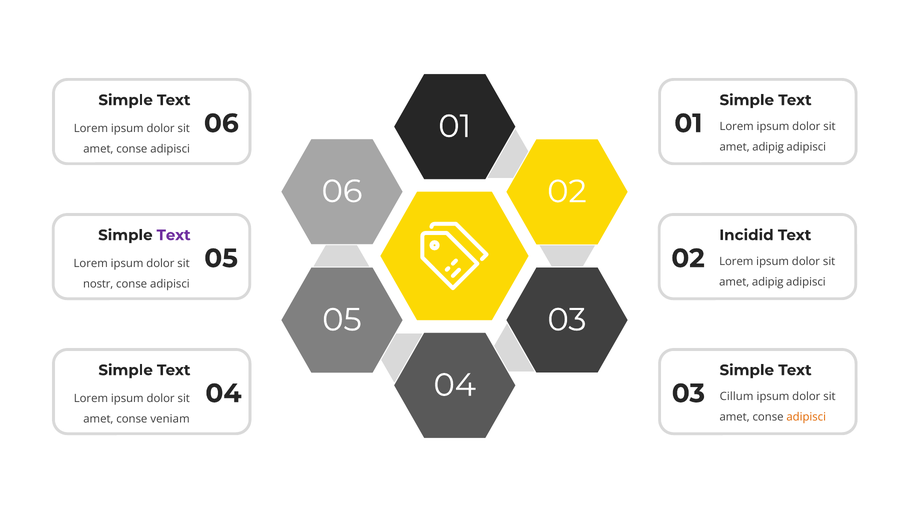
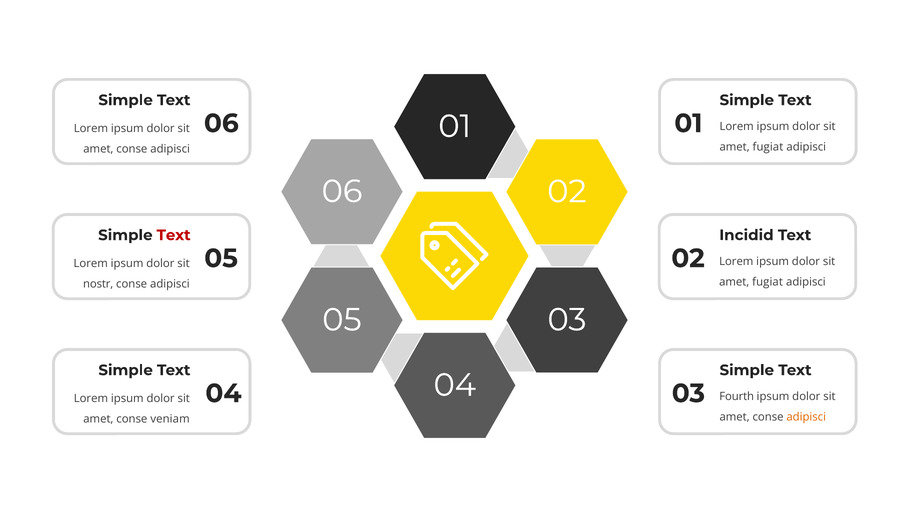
adipig at (768, 147): adipig -> fugiat
Text at (174, 235) colour: purple -> red
adipig at (768, 282): adipig -> fugiat
Cillum: Cillum -> Fourth
